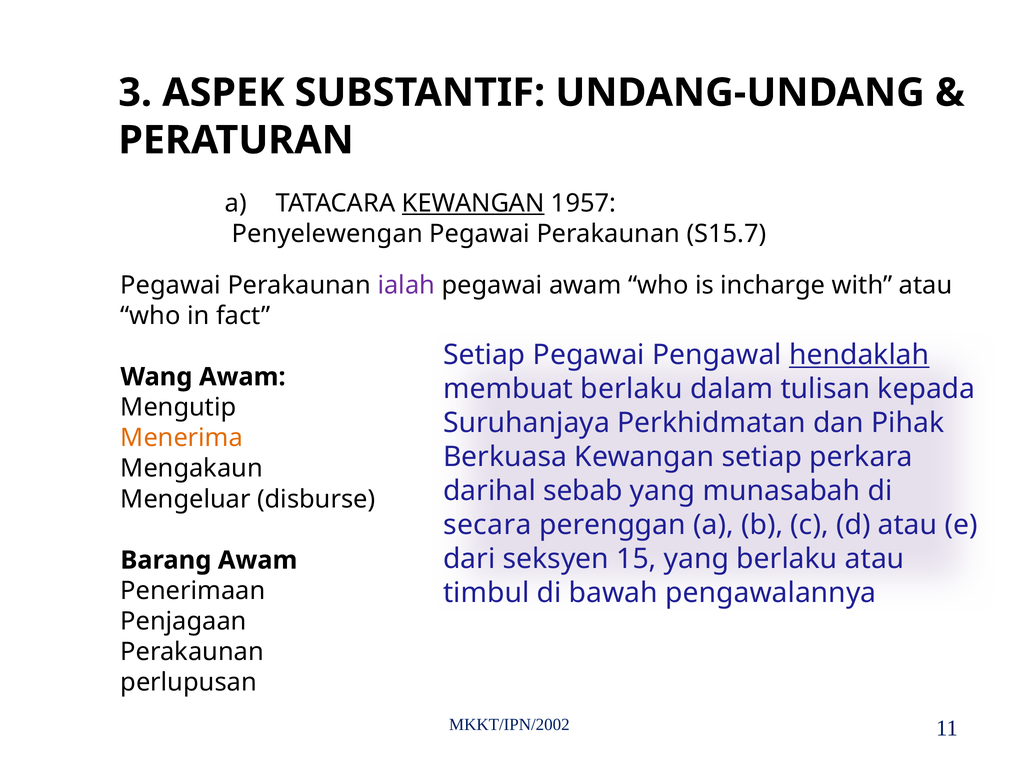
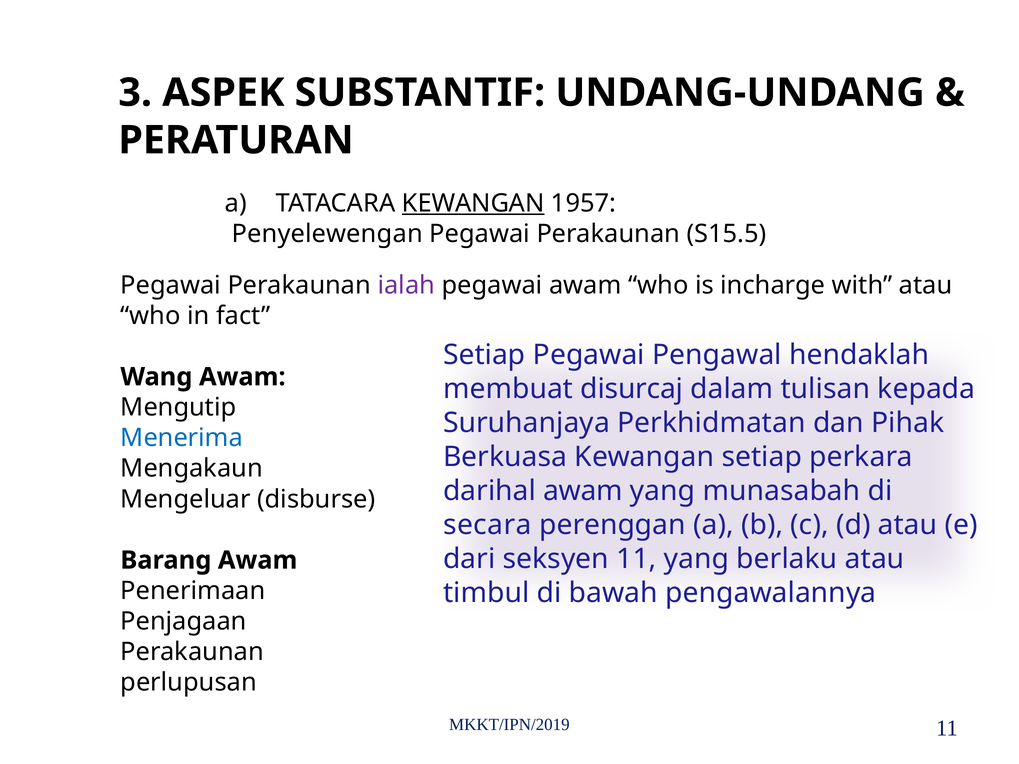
S15.7: S15.7 -> S15.5
hendaklah underline: present -> none
membuat berlaku: berlaku -> disurcaj
Menerima colour: orange -> blue
darihal sebab: sebab -> awam
seksyen 15: 15 -> 11
MKKT/IPN/2002: MKKT/IPN/2002 -> MKKT/IPN/2019
